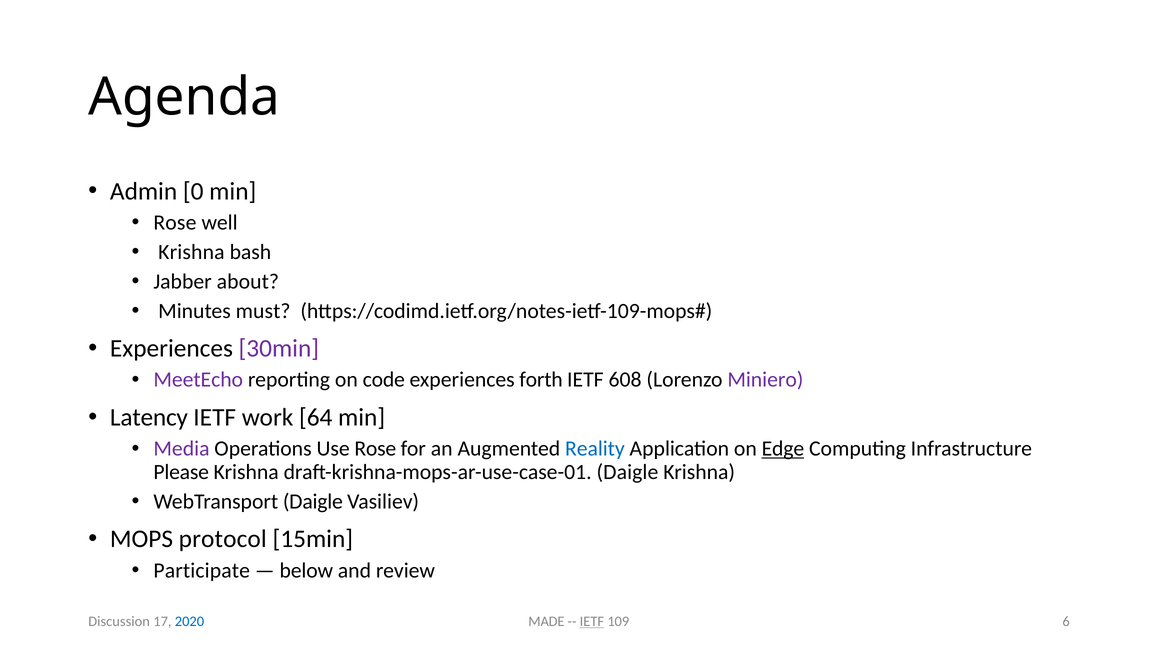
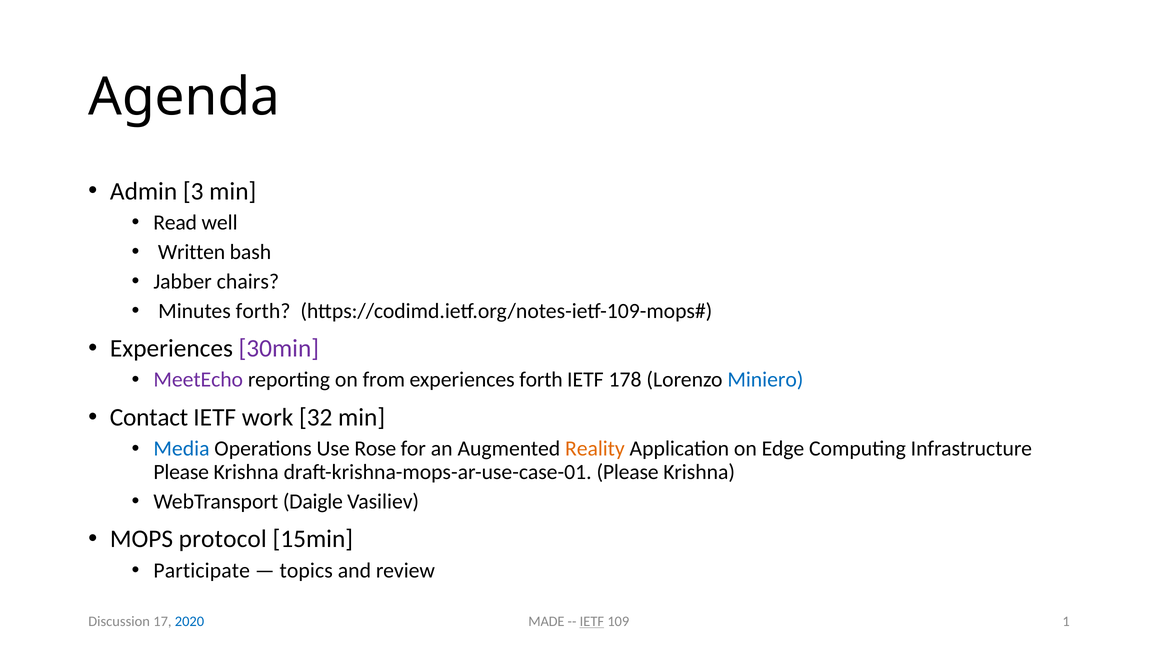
0: 0 -> 3
Rose at (175, 223): Rose -> Read
Krishna at (191, 252): Krishna -> Written
about: about -> chairs
Minutes must: must -> forth
code: code -> from
608: 608 -> 178
Miniero colour: purple -> blue
Latency: Latency -> Contact
64: 64 -> 32
Media colour: purple -> blue
Reality colour: blue -> orange
Edge underline: present -> none
draft-krishna-mops-ar-use-case-01 Daigle: Daigle -> Please
below: below -> topics
6: 6 -> 1
